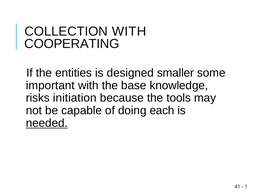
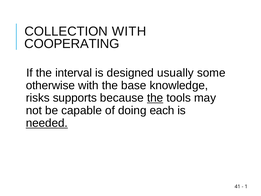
entities: entities -> interval
smaller: smaller -> usually
important: important -> otherwise
initiation: initiation -> supports
the at (155, 98) underline: none -> present
